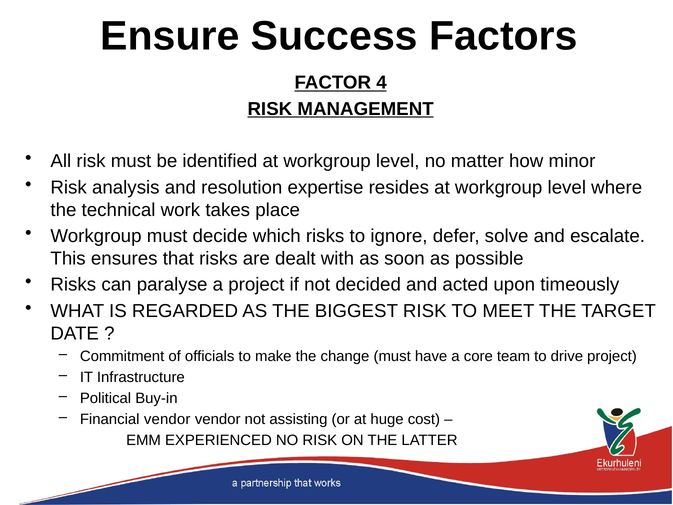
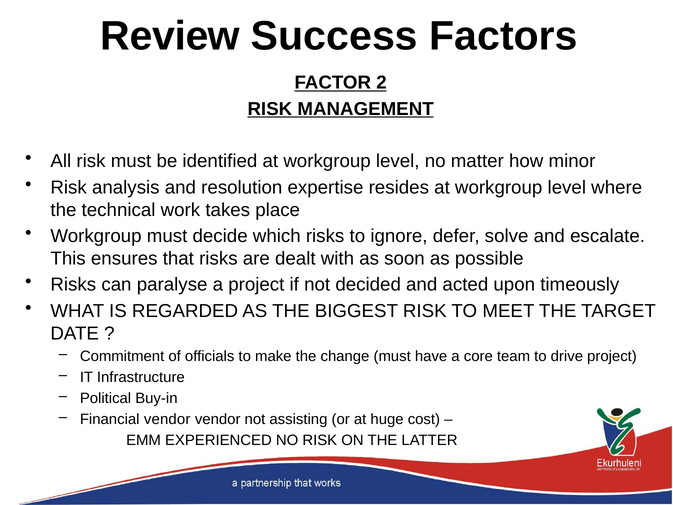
Ensure: Ensure -> Review
4: 4 -> 2
